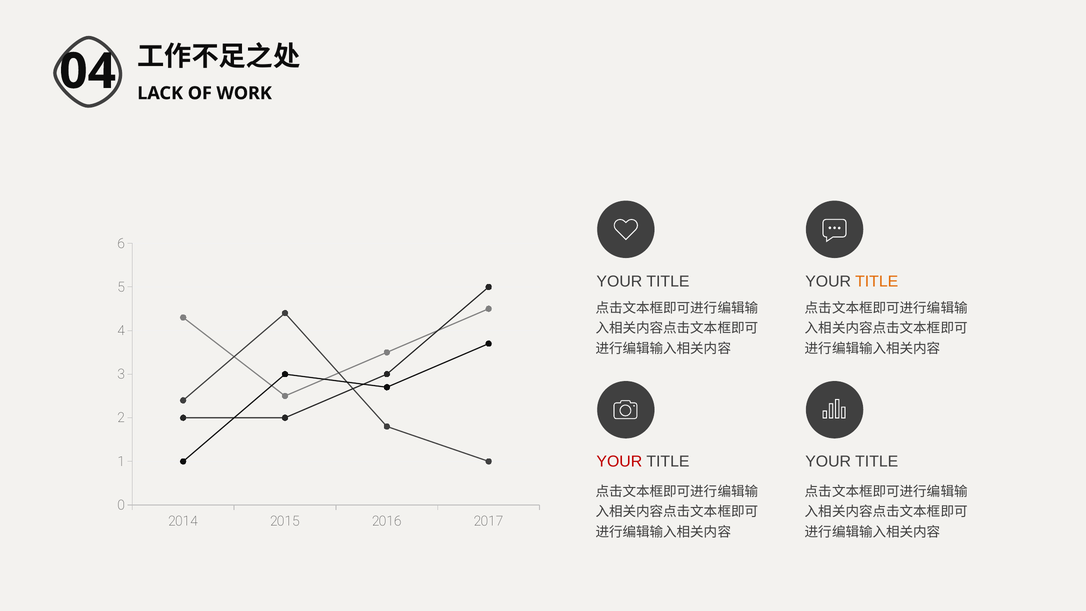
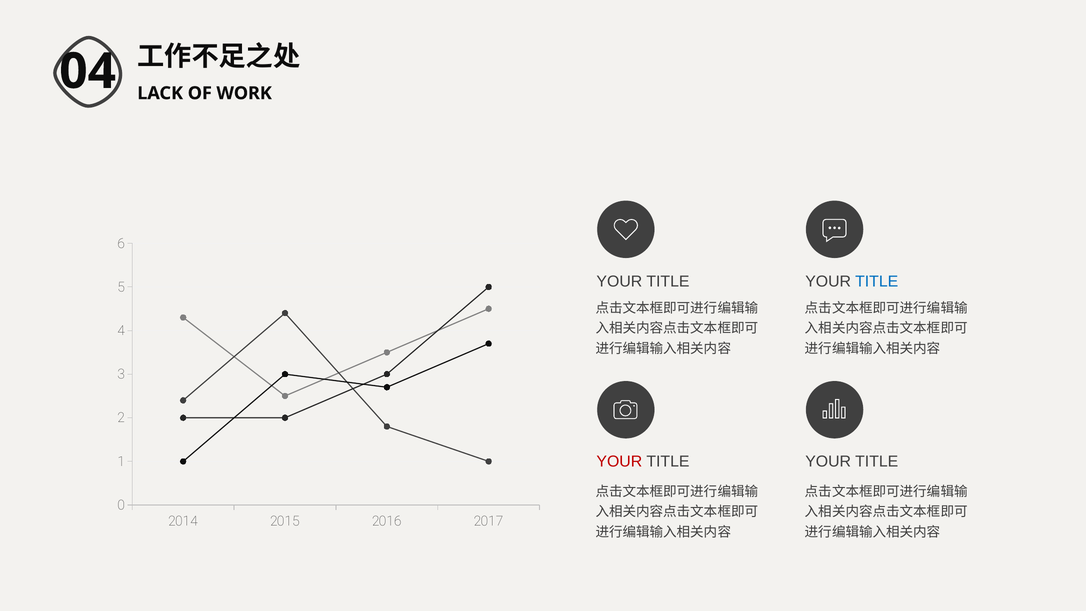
TITLE at (877, 281) colour: orange -> blue
